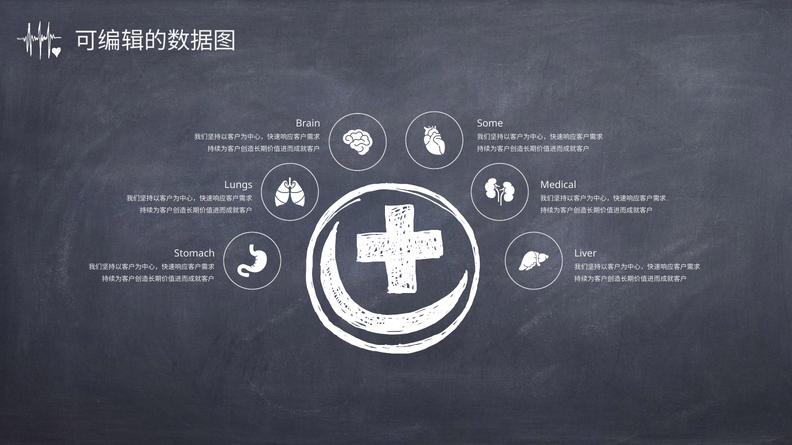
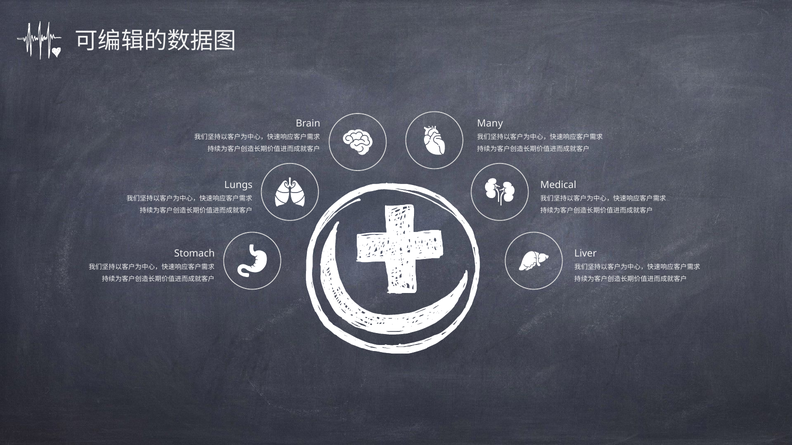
Some: Some -> Many
